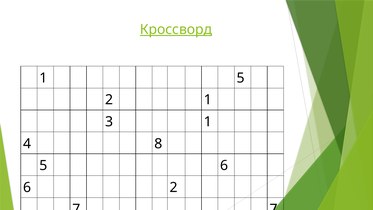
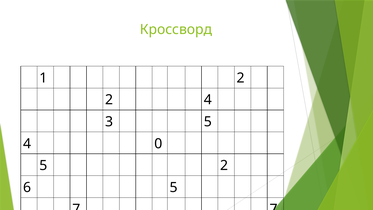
Кроссворд underline: present -> none
1 5: 5 -> 2
2 1: 1 -> 4
3 1: 1 -> 5
8: 8 -> 0
5 6: 6 -> 2
6 2: 2 -> 5
